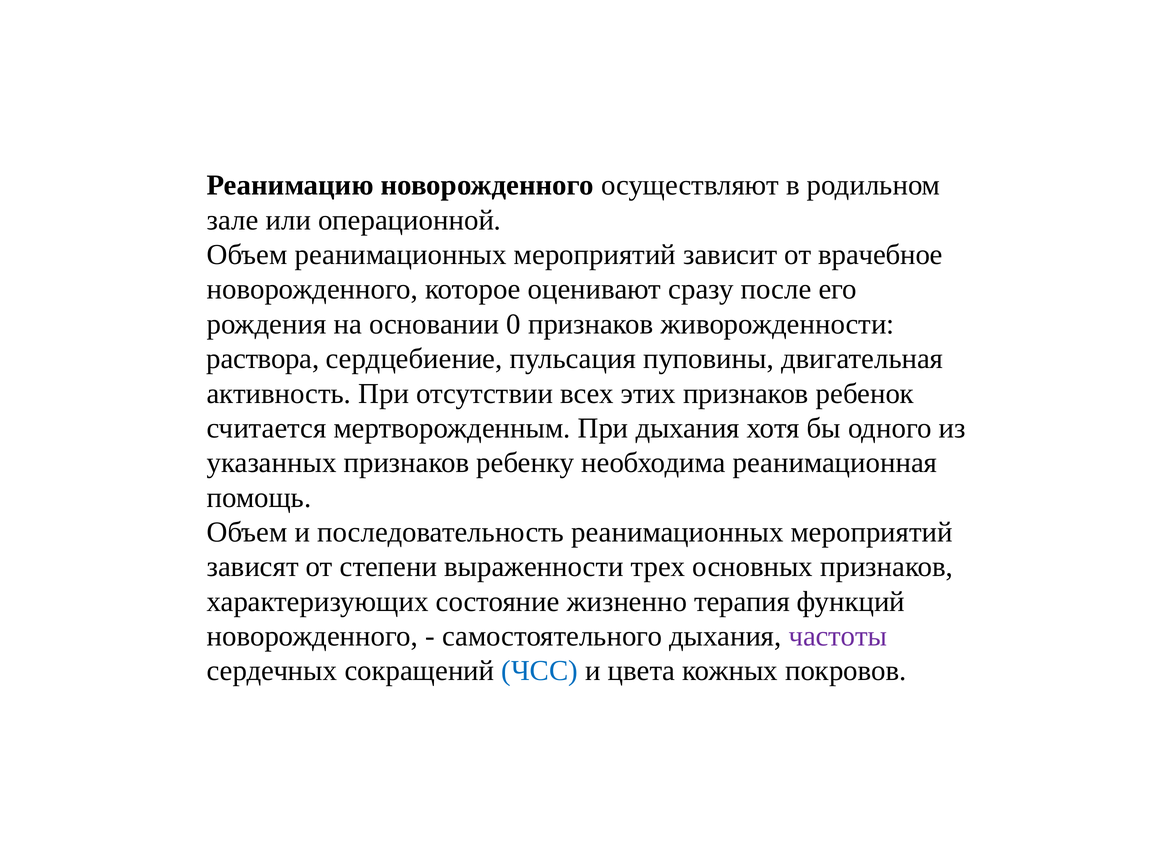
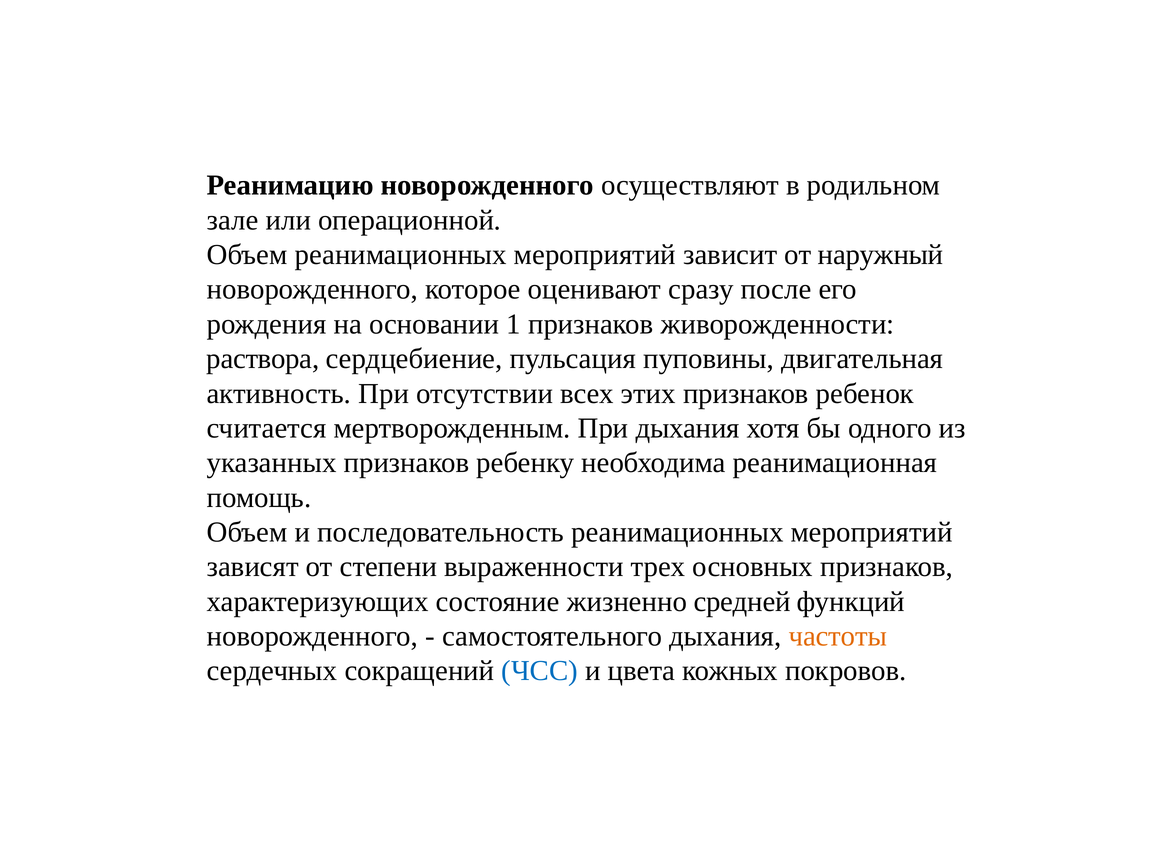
врачебное: врачебное -> наружный
0: 0 -> 1
терапия: терапия -> средней
частоты colour: purple -> orange
